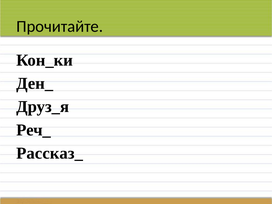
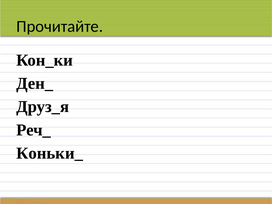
Рассказ_: Рассказ_ -> Коньки_
